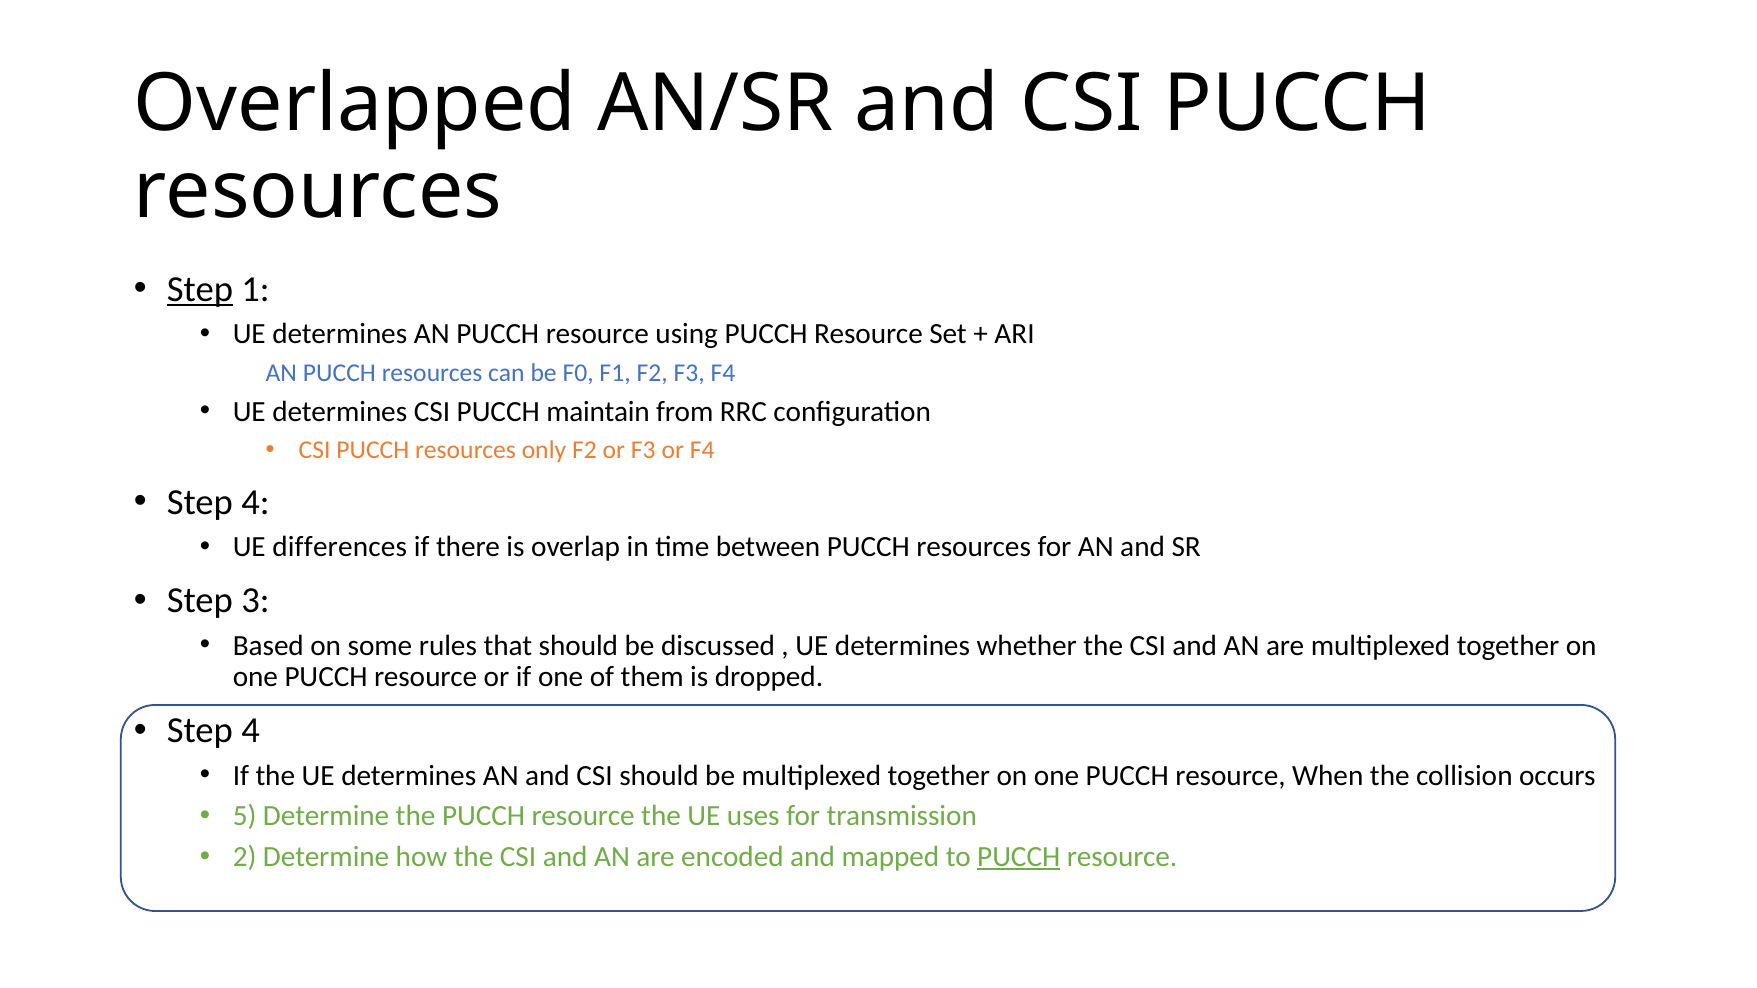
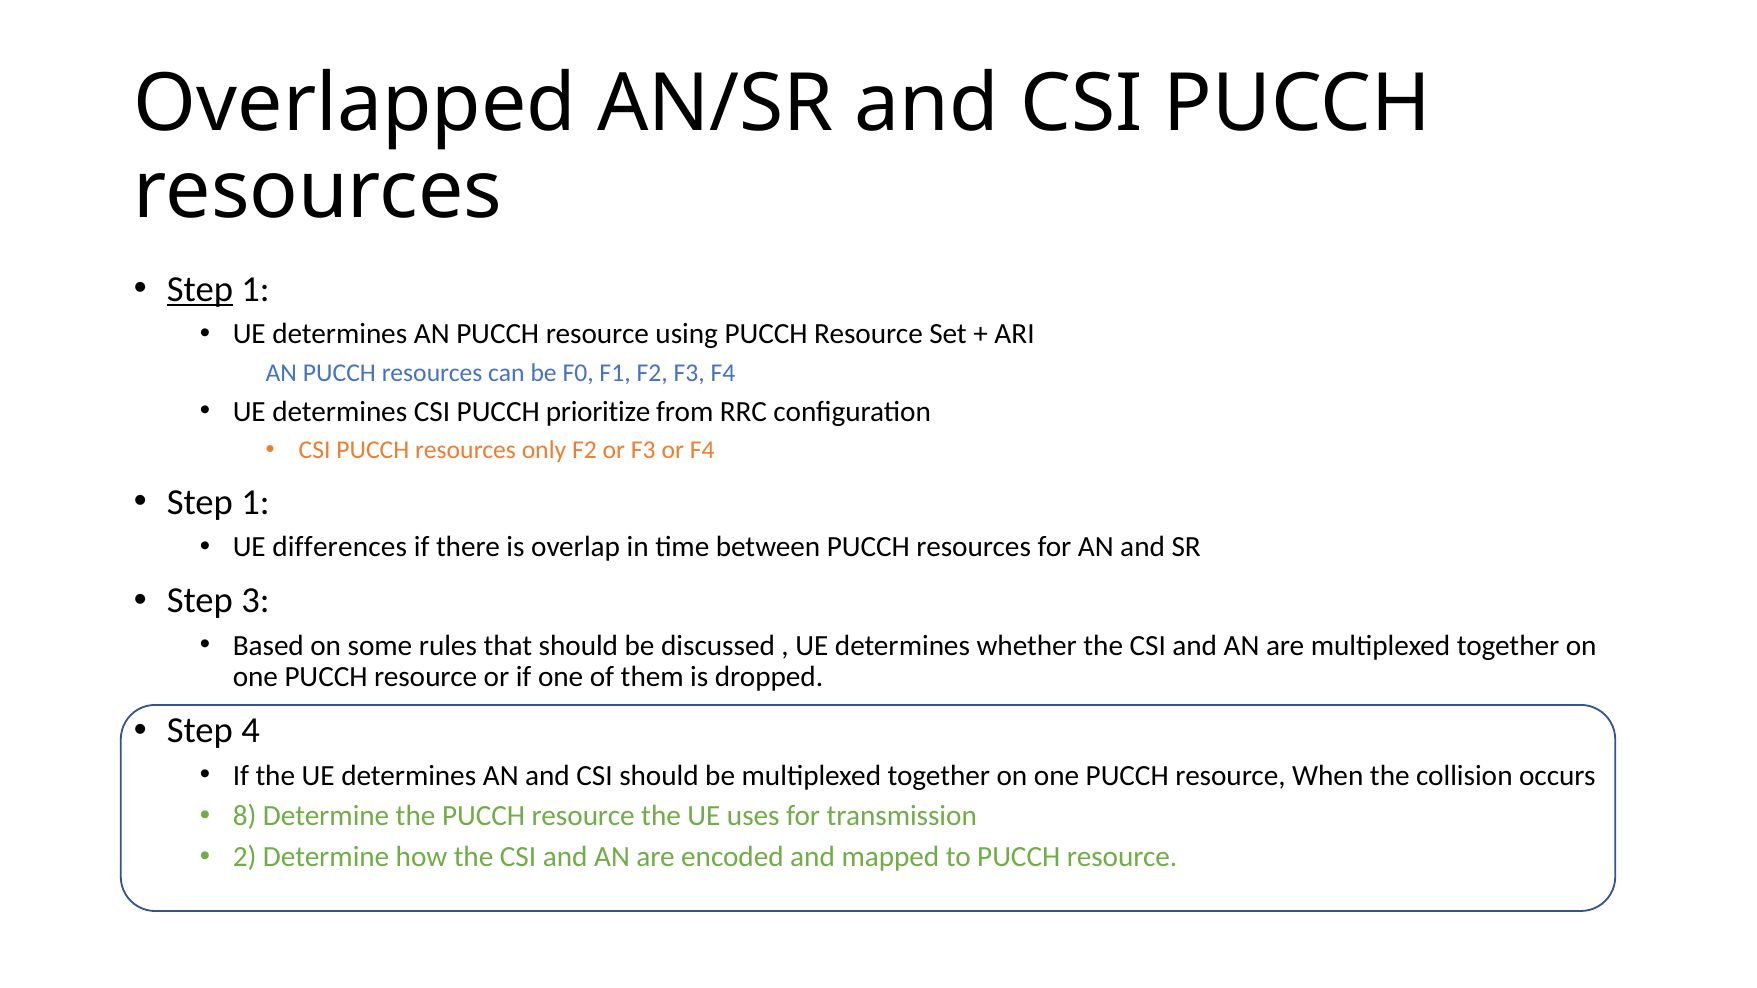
maintain: maintain -> prioritize
4 at (255, 502): 4 -> 1
5: 5 -> 8
PUCCH at (1019, 857) underline: present -> none
